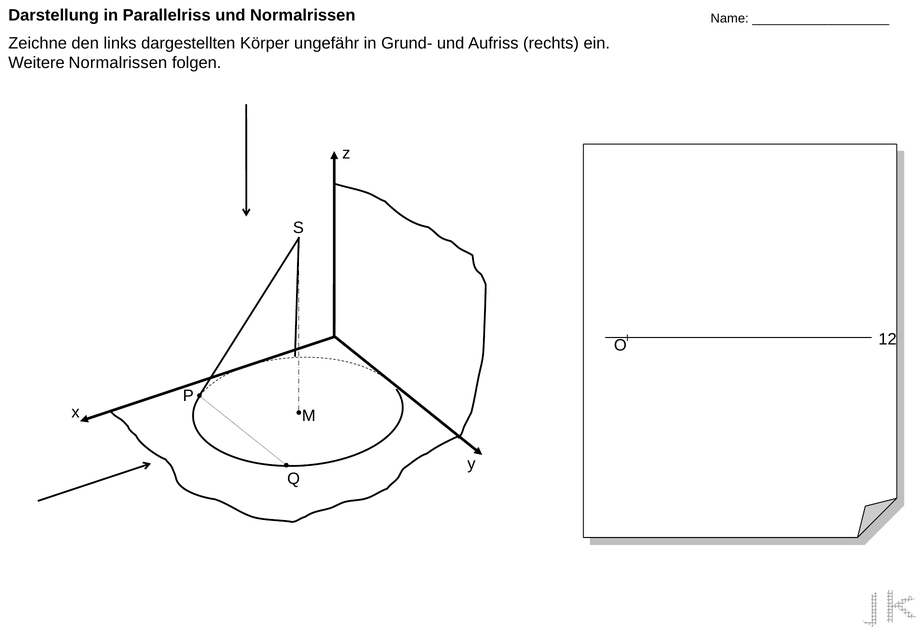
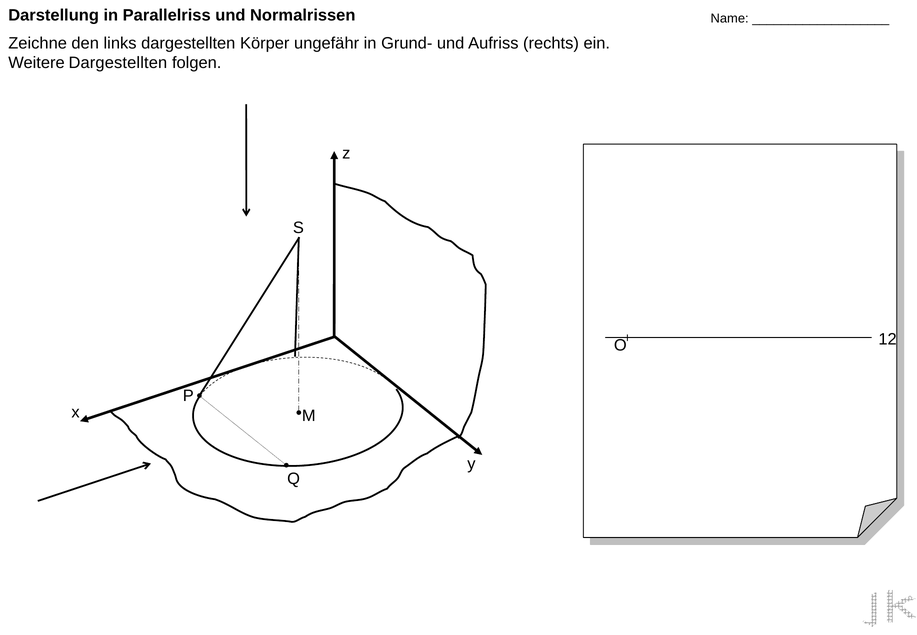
Weitere Normalrissen: Normalrissen -> Dargestellten
